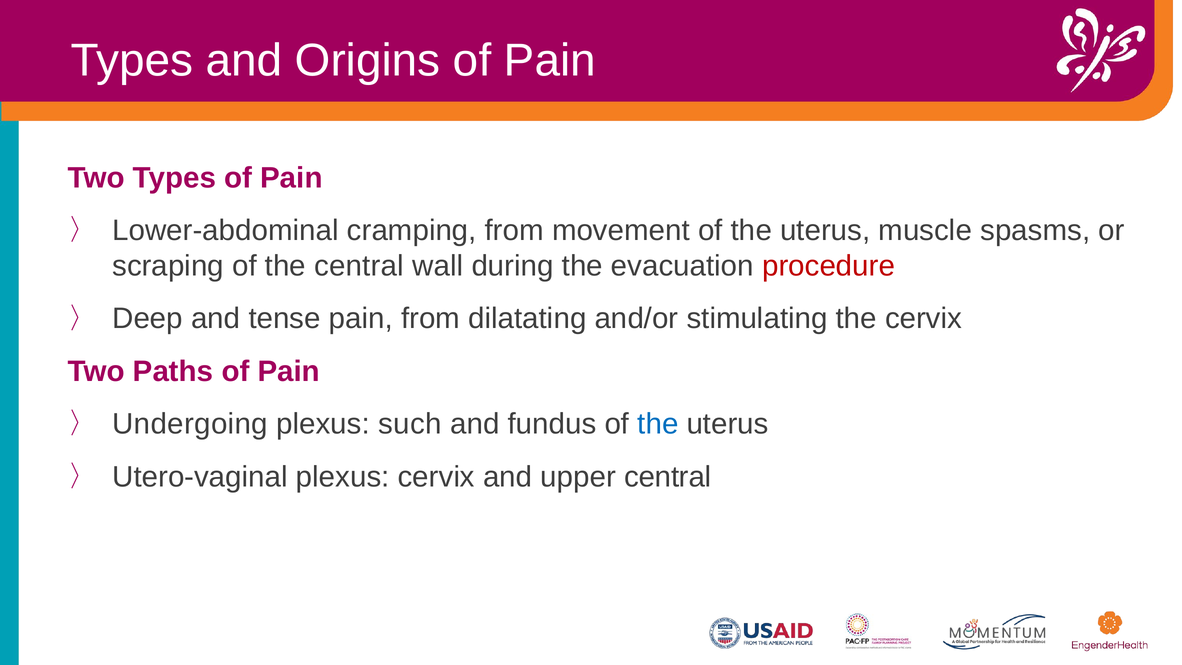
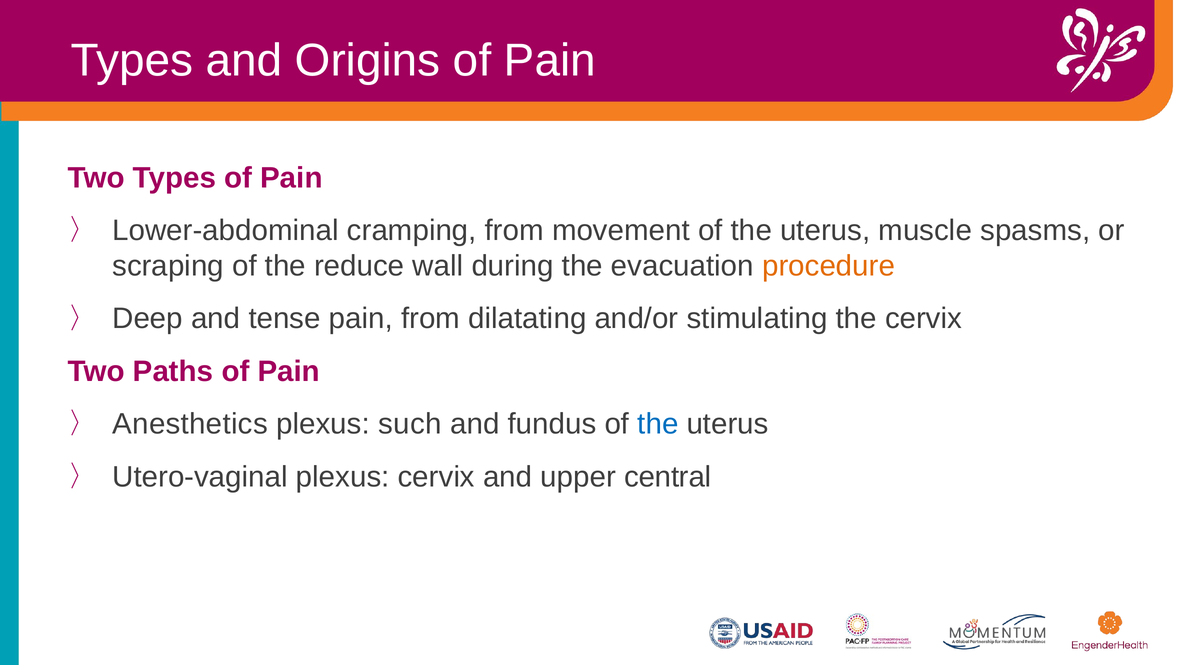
the central: central -> reduce
procedure colour: red -> orange
Undergoing: Undergoing -> Anesthetics
